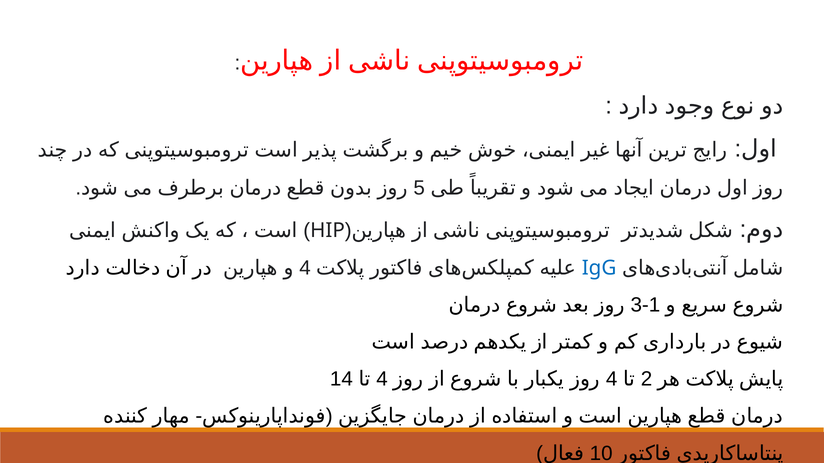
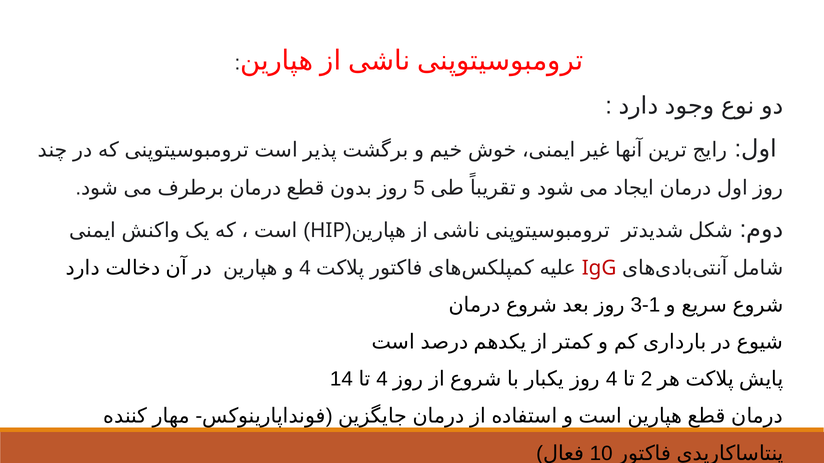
IgG colour: blue -> red
